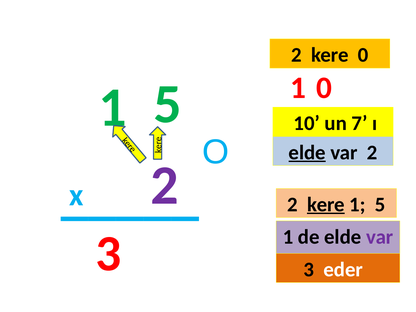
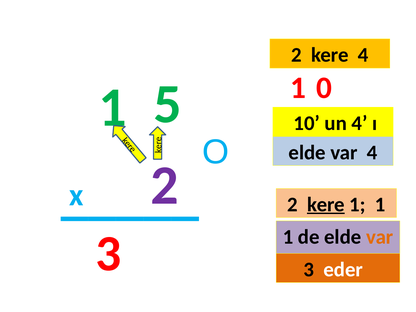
kere 0: 0 -> 4
un 7: 7 -> 4
elde at (307, 152) underline: present -> none
var 2: 2 -> 4
5 at (380, 204): 5 -> 1
var at (380, 237) colour: purple -> orange
